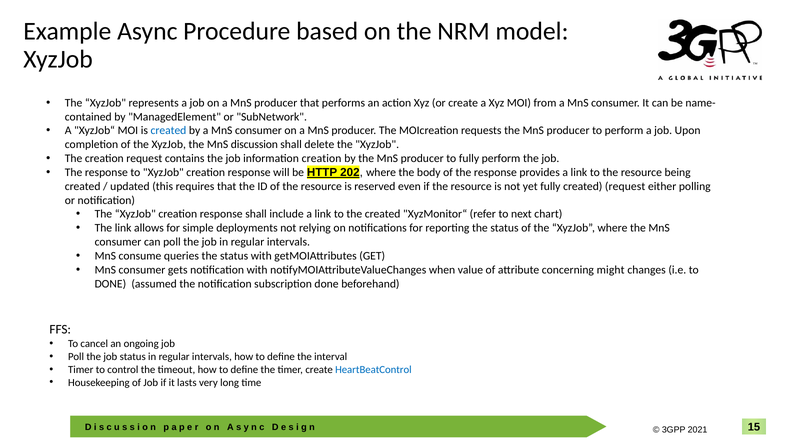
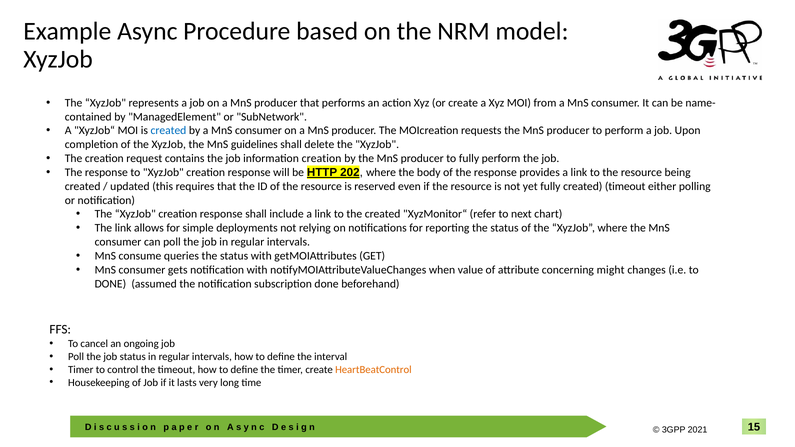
discussion: discussion -> guidelines
created request: request -> timeout
HeartBeatControl colour: blue -> orange
